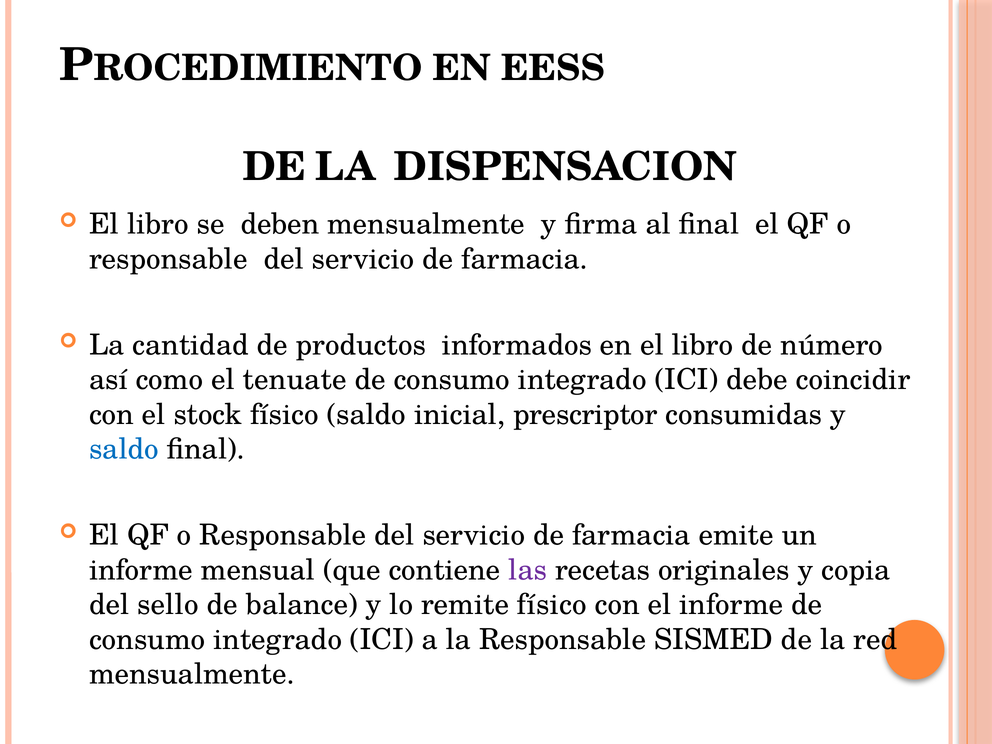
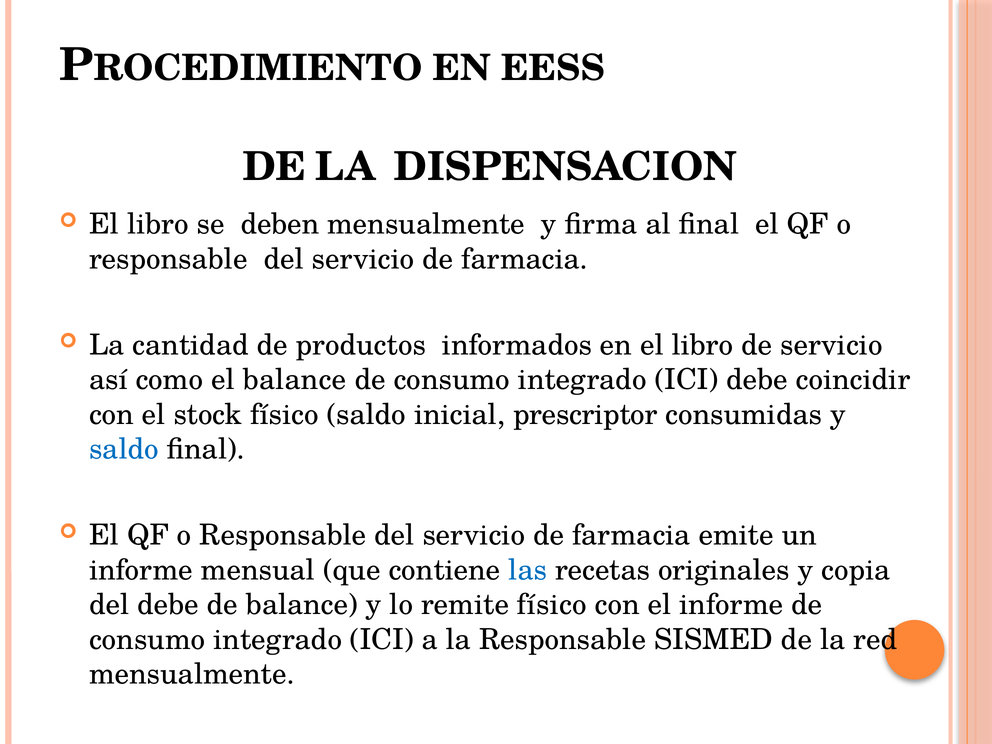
de número: número -> servicio
el tenuate: tenuate -> balance
las colour: purple -> blue
del sello: sello -> debe
